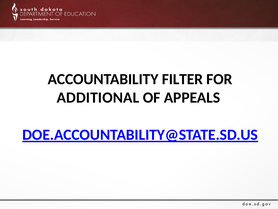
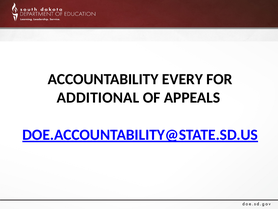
FILTER: FILTER -> EVERY
